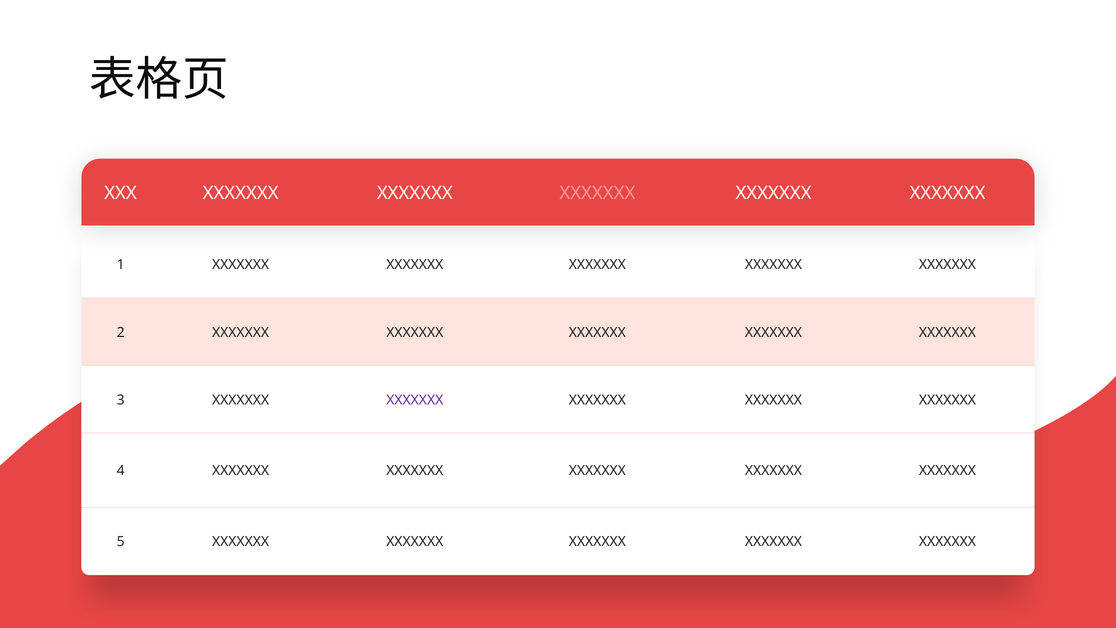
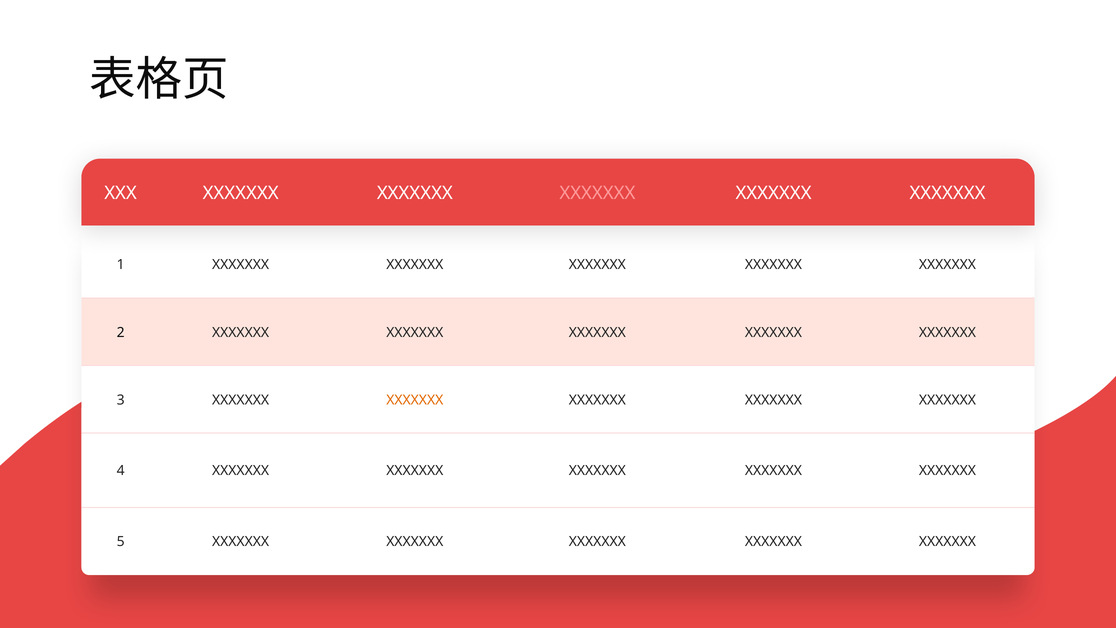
XXXXXXX at (415, 400) colour: purple -> orange
